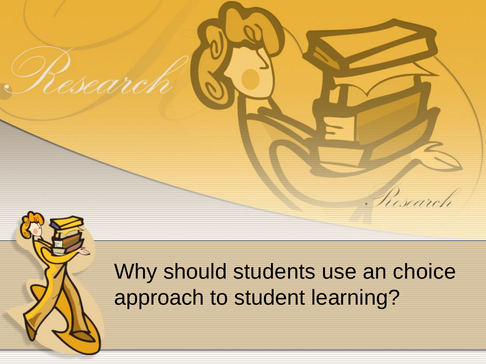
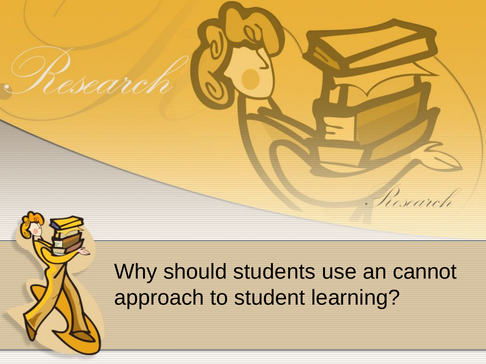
choice: choice -> cannot
